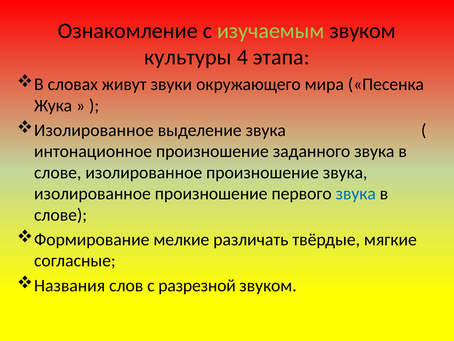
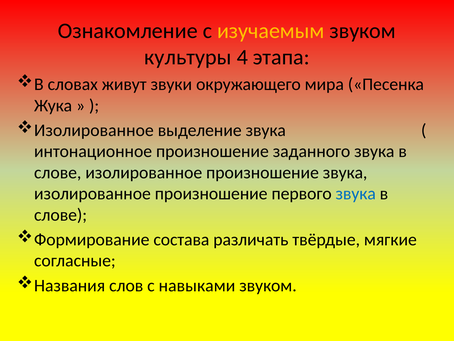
изучаемым colour: light green -> yellow
мелкие: мелкие -> состава
разрезной: разрезной -> навыками
